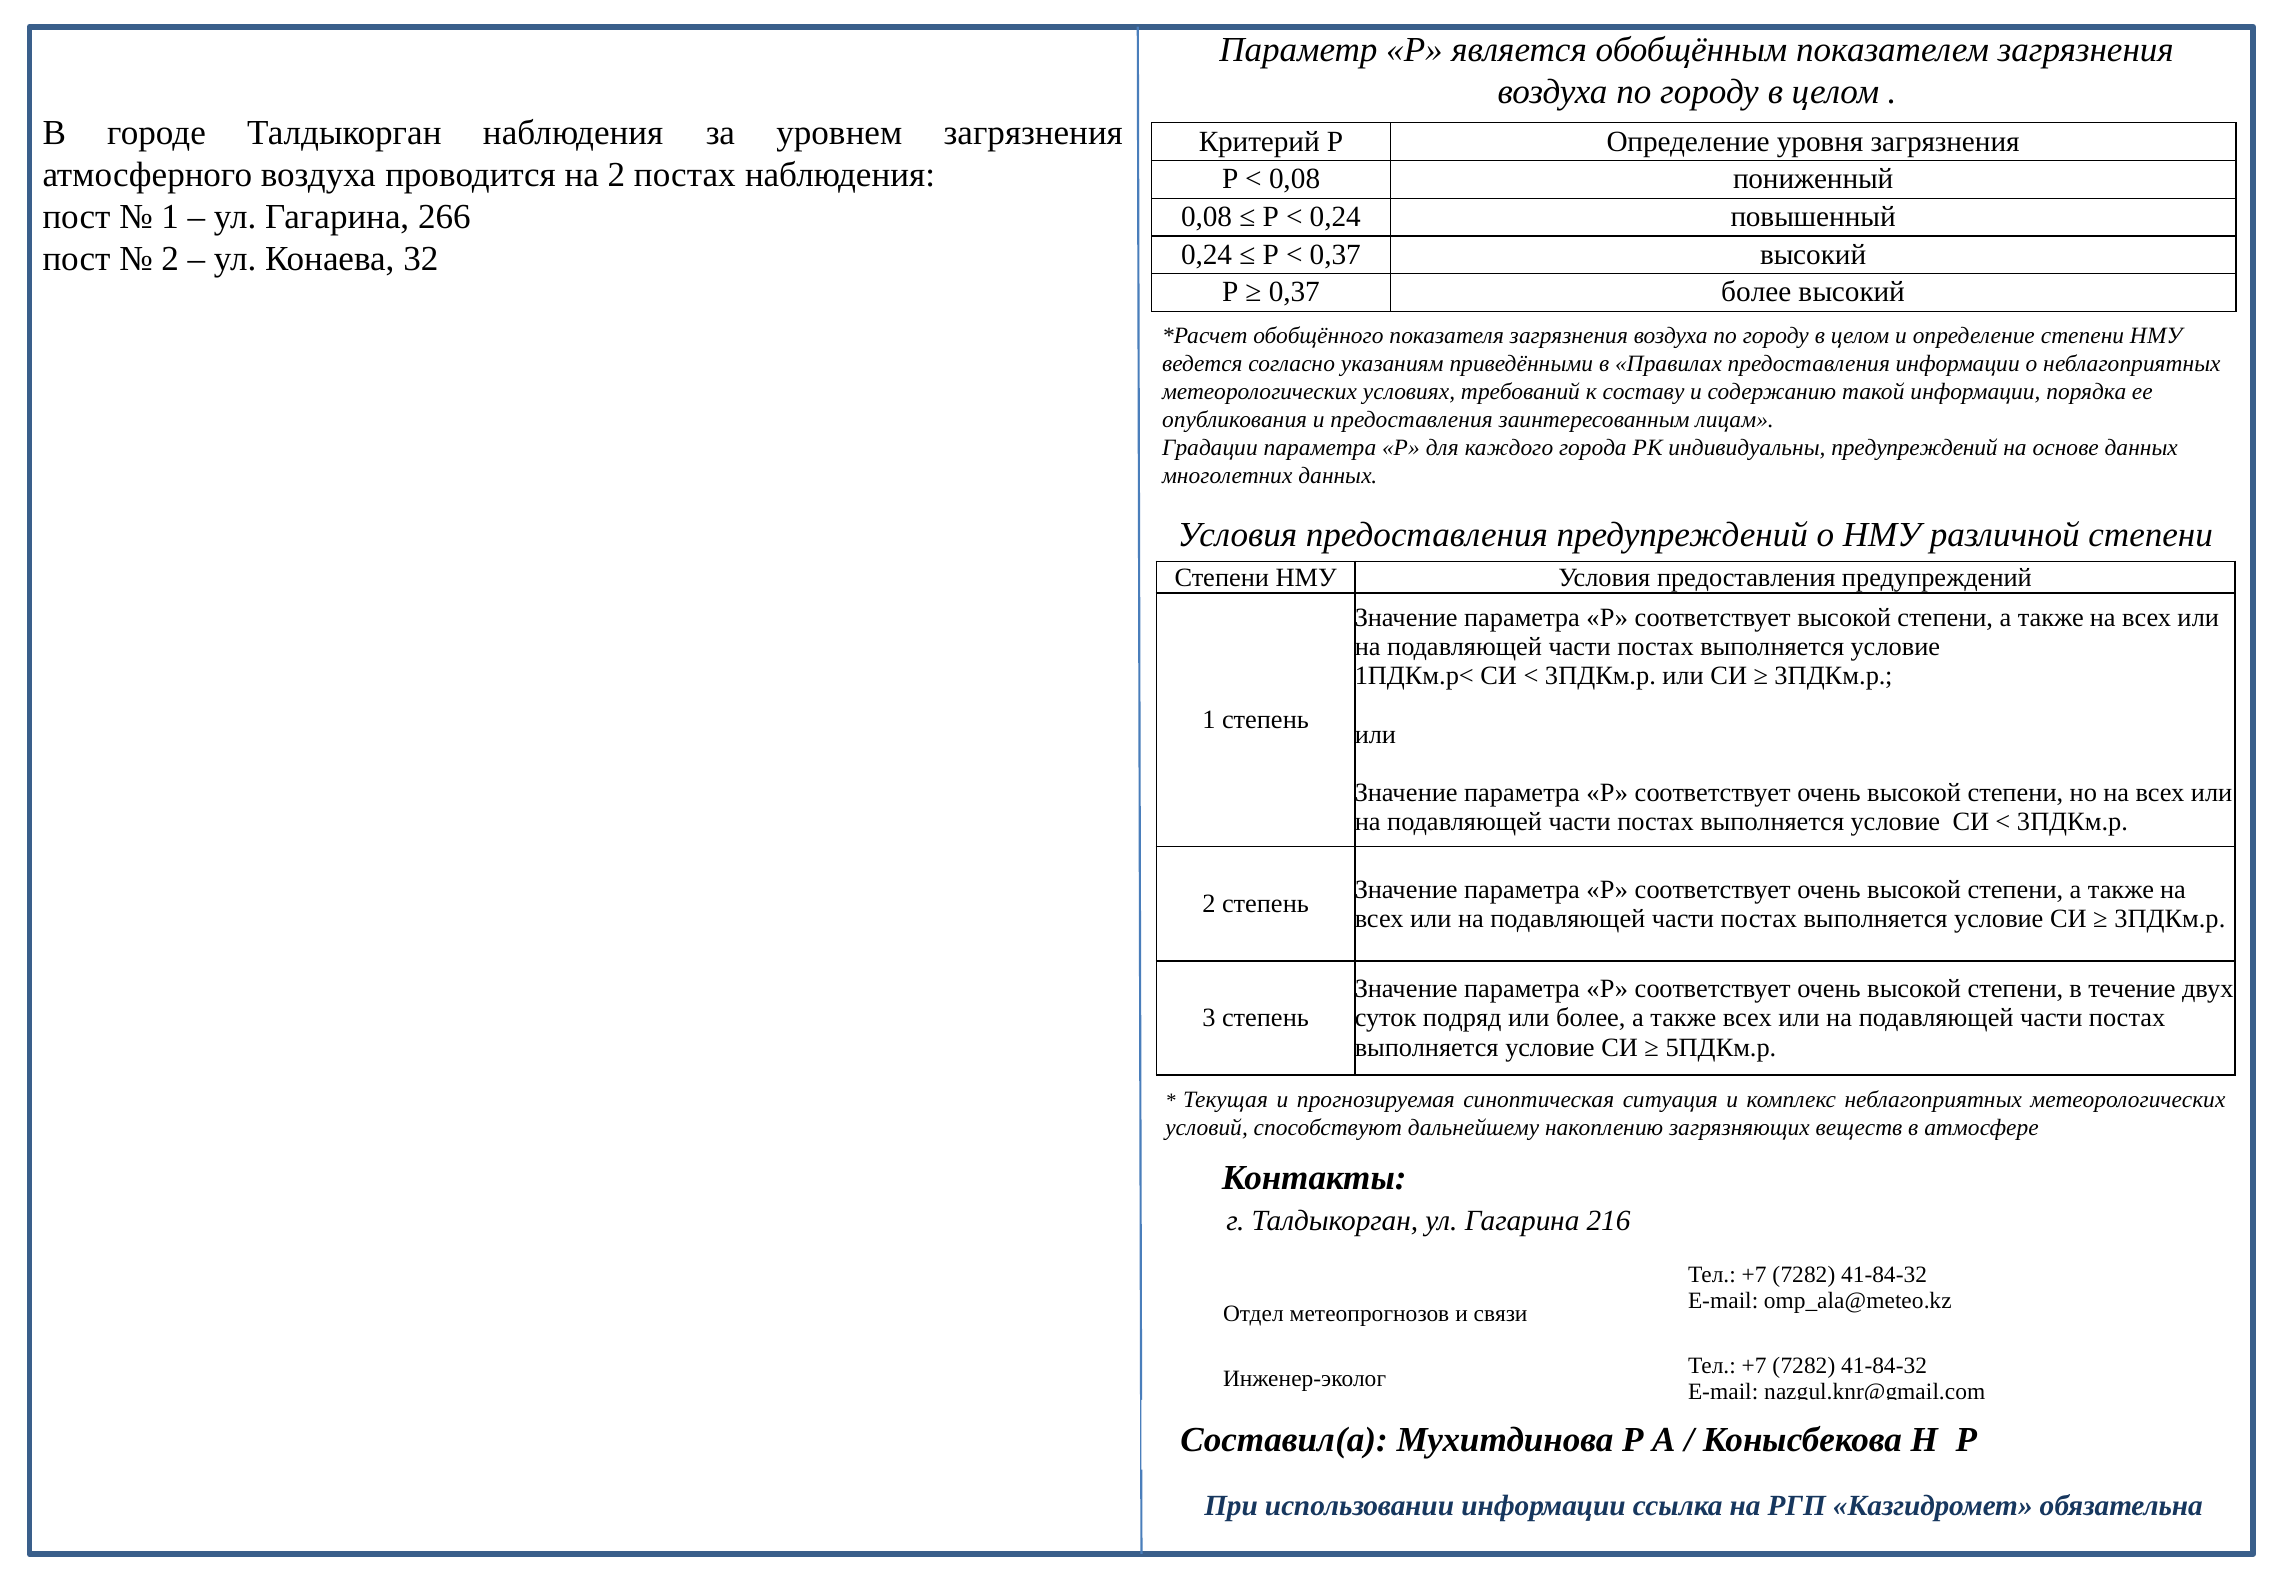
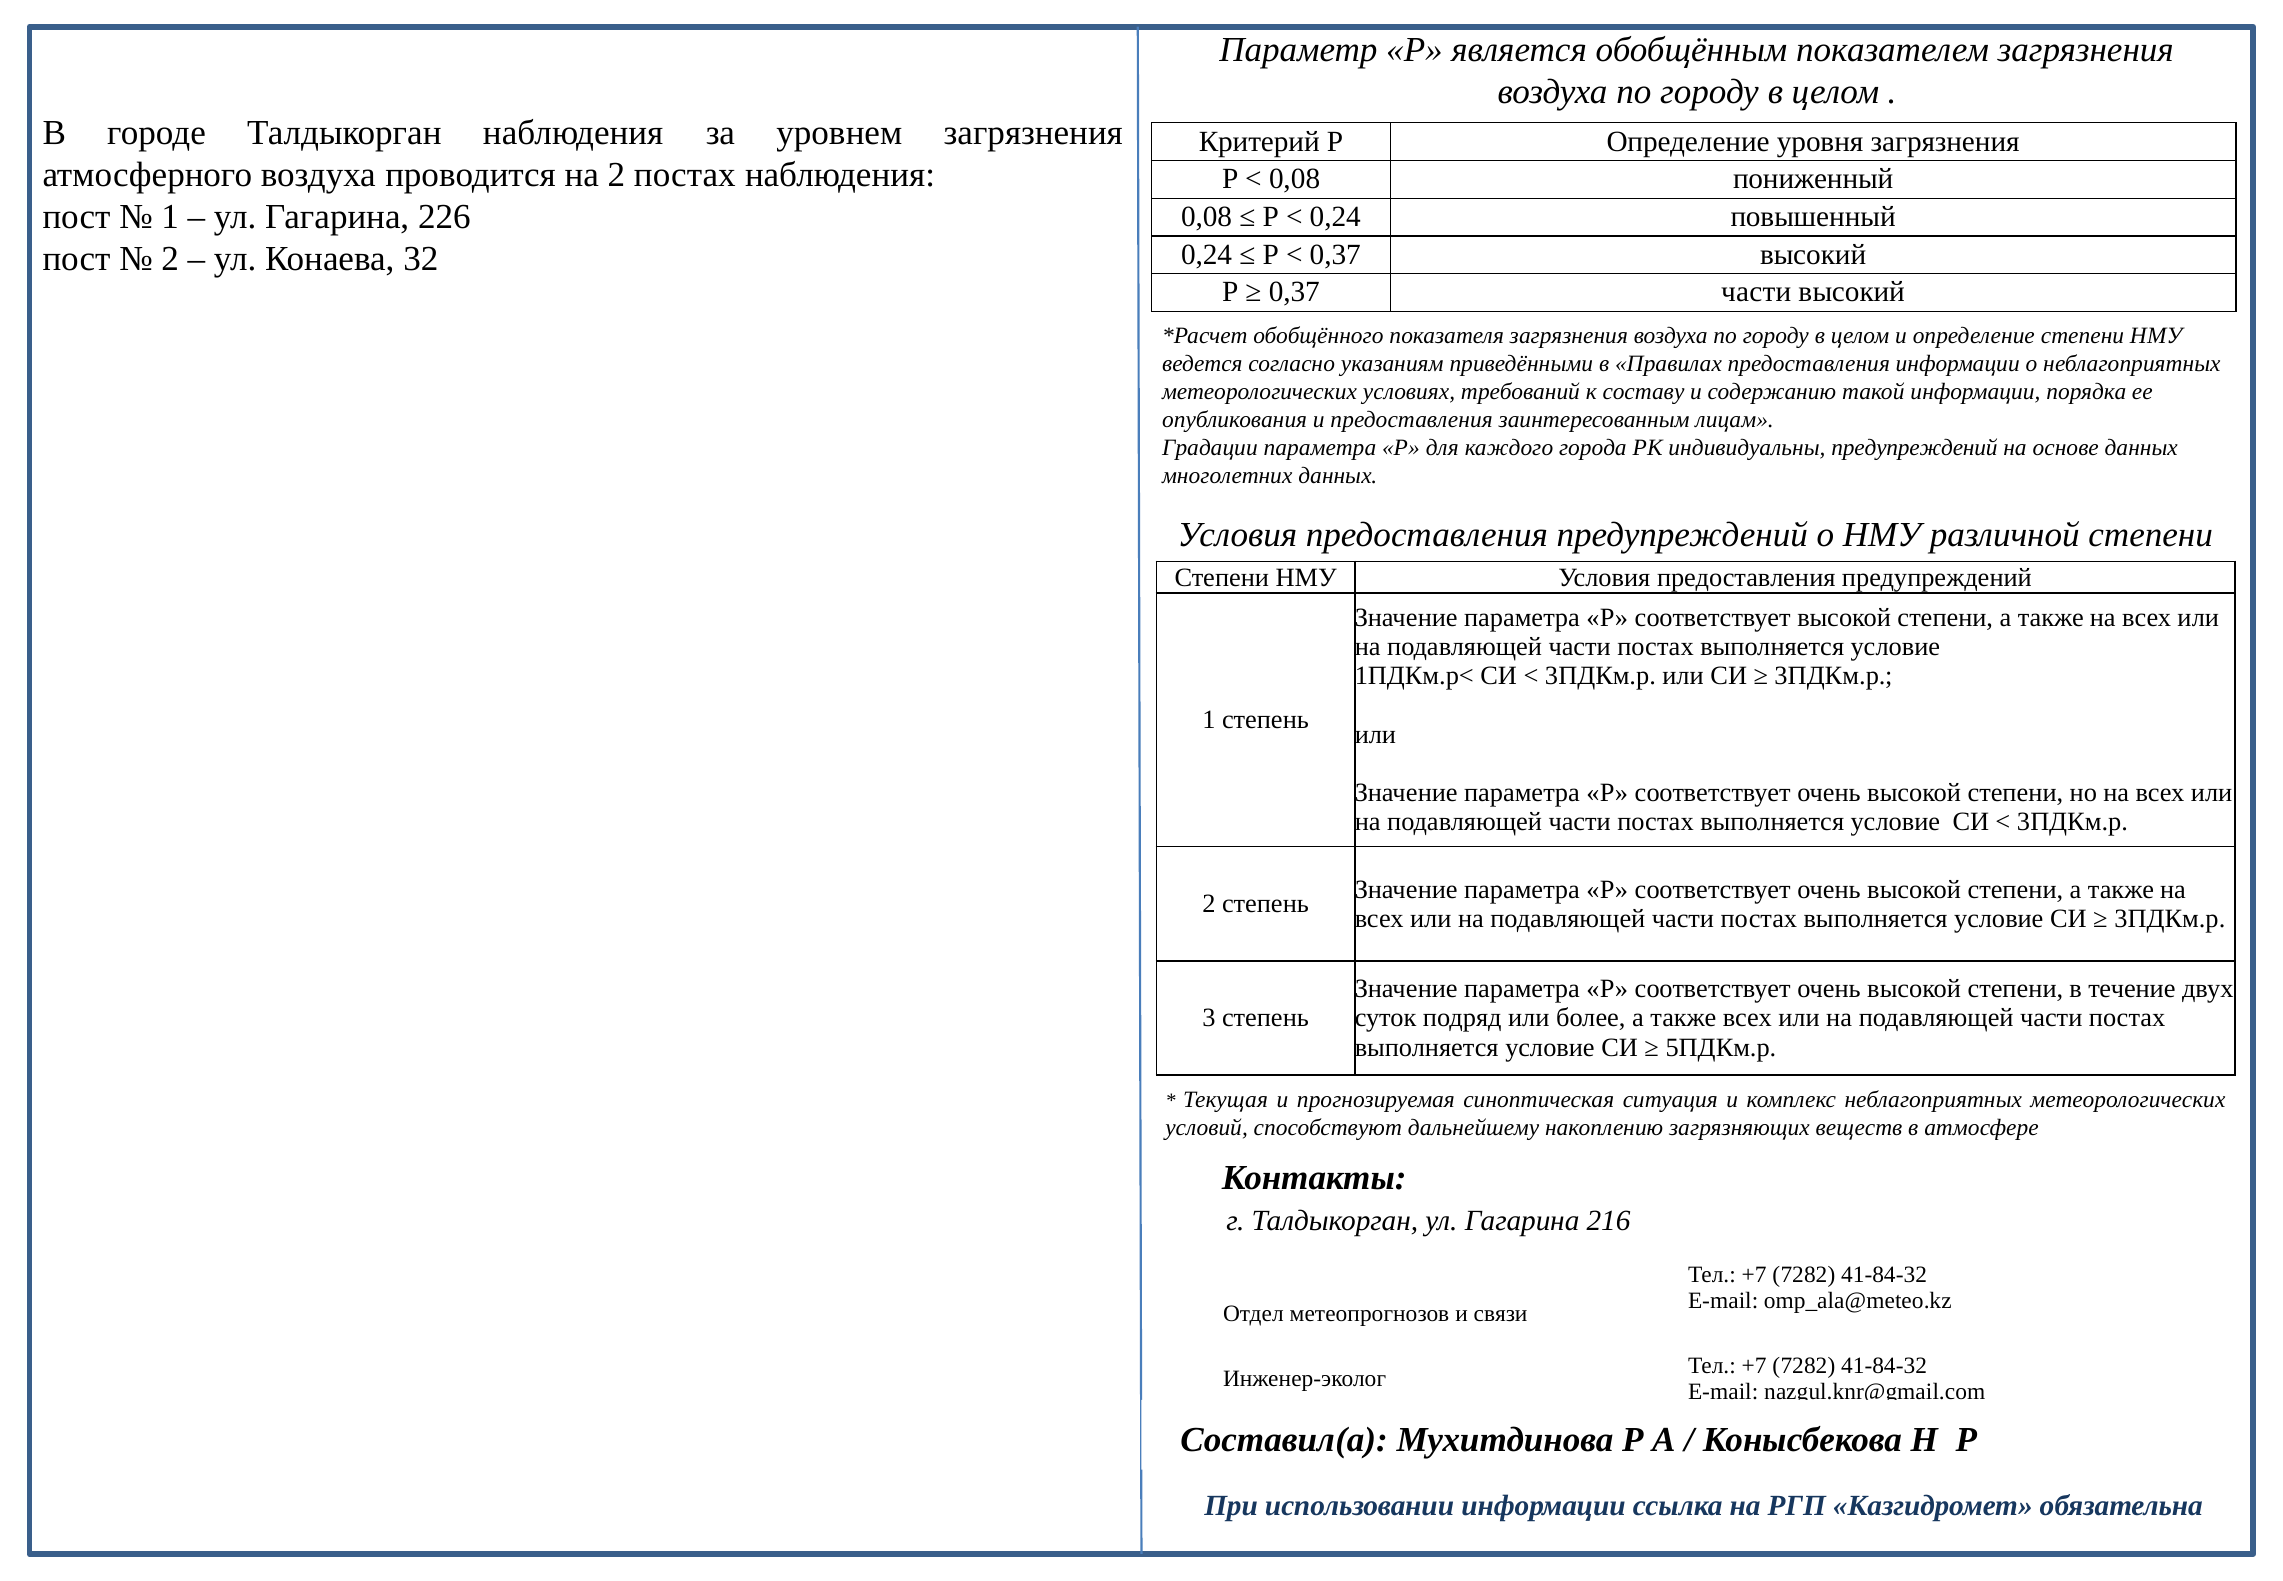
266: 266 -> 226
0,37 более: более -> части
